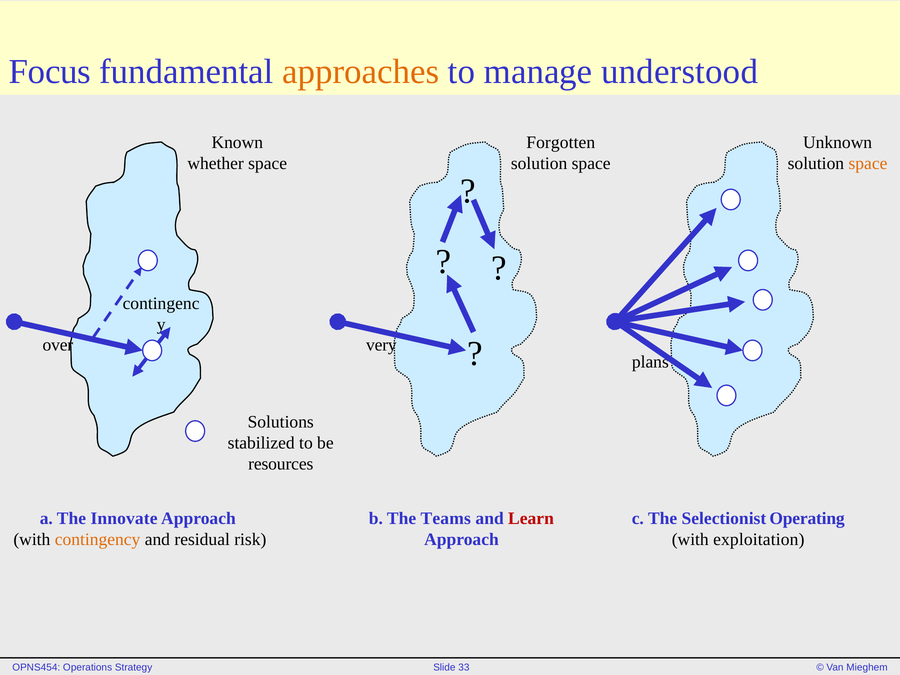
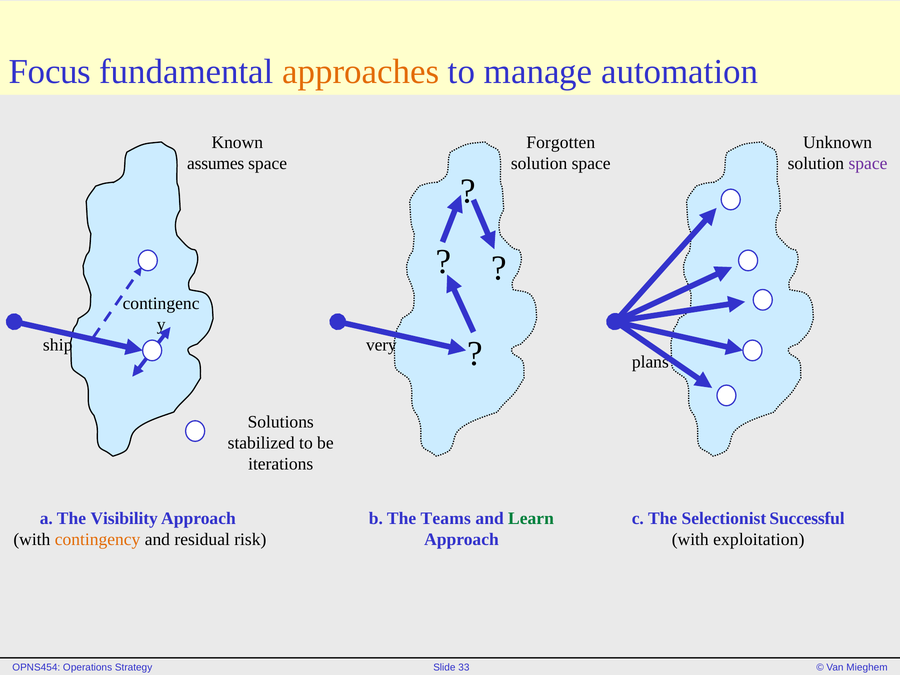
understood: understood -> automation
whether: whether -> assumes
space at (868, 164) colour: orange -> purple
over: over -> ship
resources: resources -> iterations
Innovate: Innovate -> Visibility
Learn colour: red -> green
Operating: Operating -> Successful
